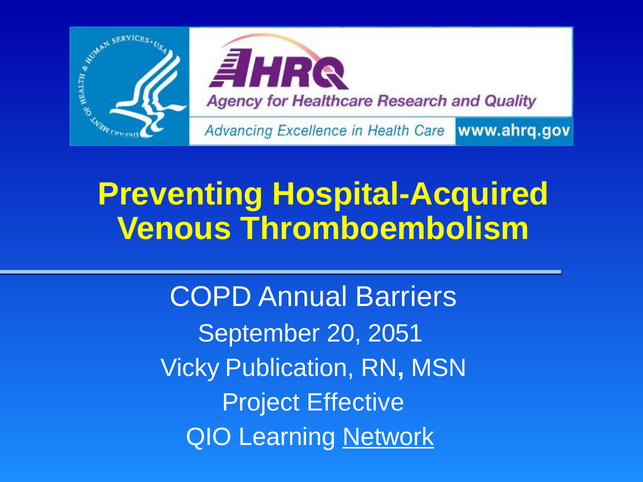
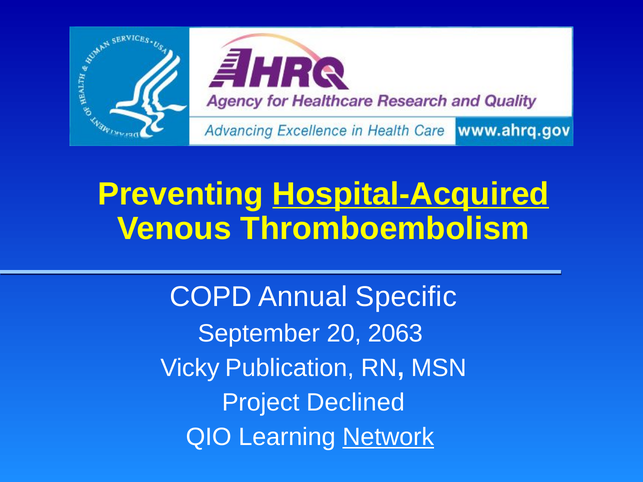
Hospital-Acquired underline: none -> present
Barriers: Barriers -> Specific
2051: 2051 -> 2063
Effective: Effective -> Declined
